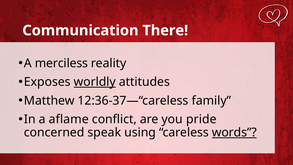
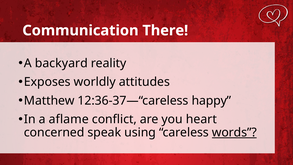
merciless: merciless -> backyard
worldly underline: present -> none
family: family -> happy
pride: pride -> heart
